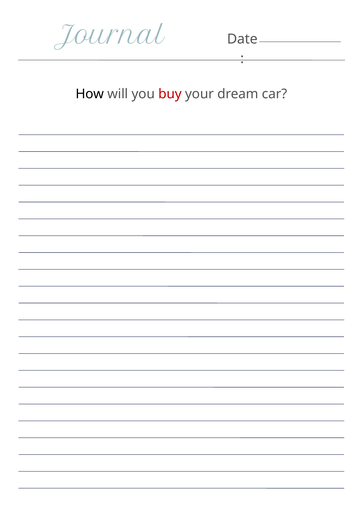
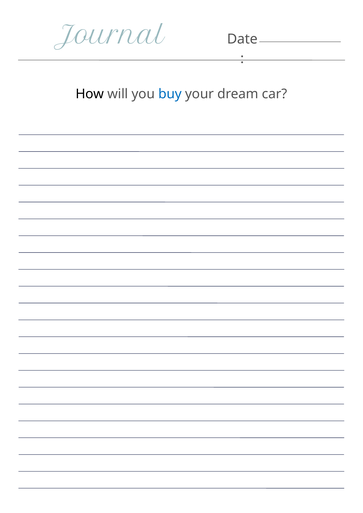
buy colour: red -> blue
